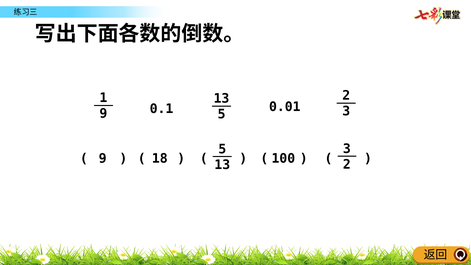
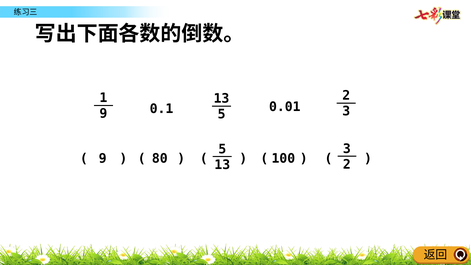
18: 18 -> 80
